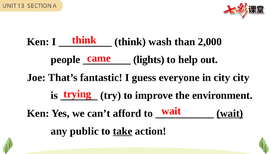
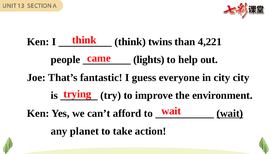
wash: wash -> twins
2,000: 2,000 -> 4,221
public: public -> planet
take underline: present -> none
